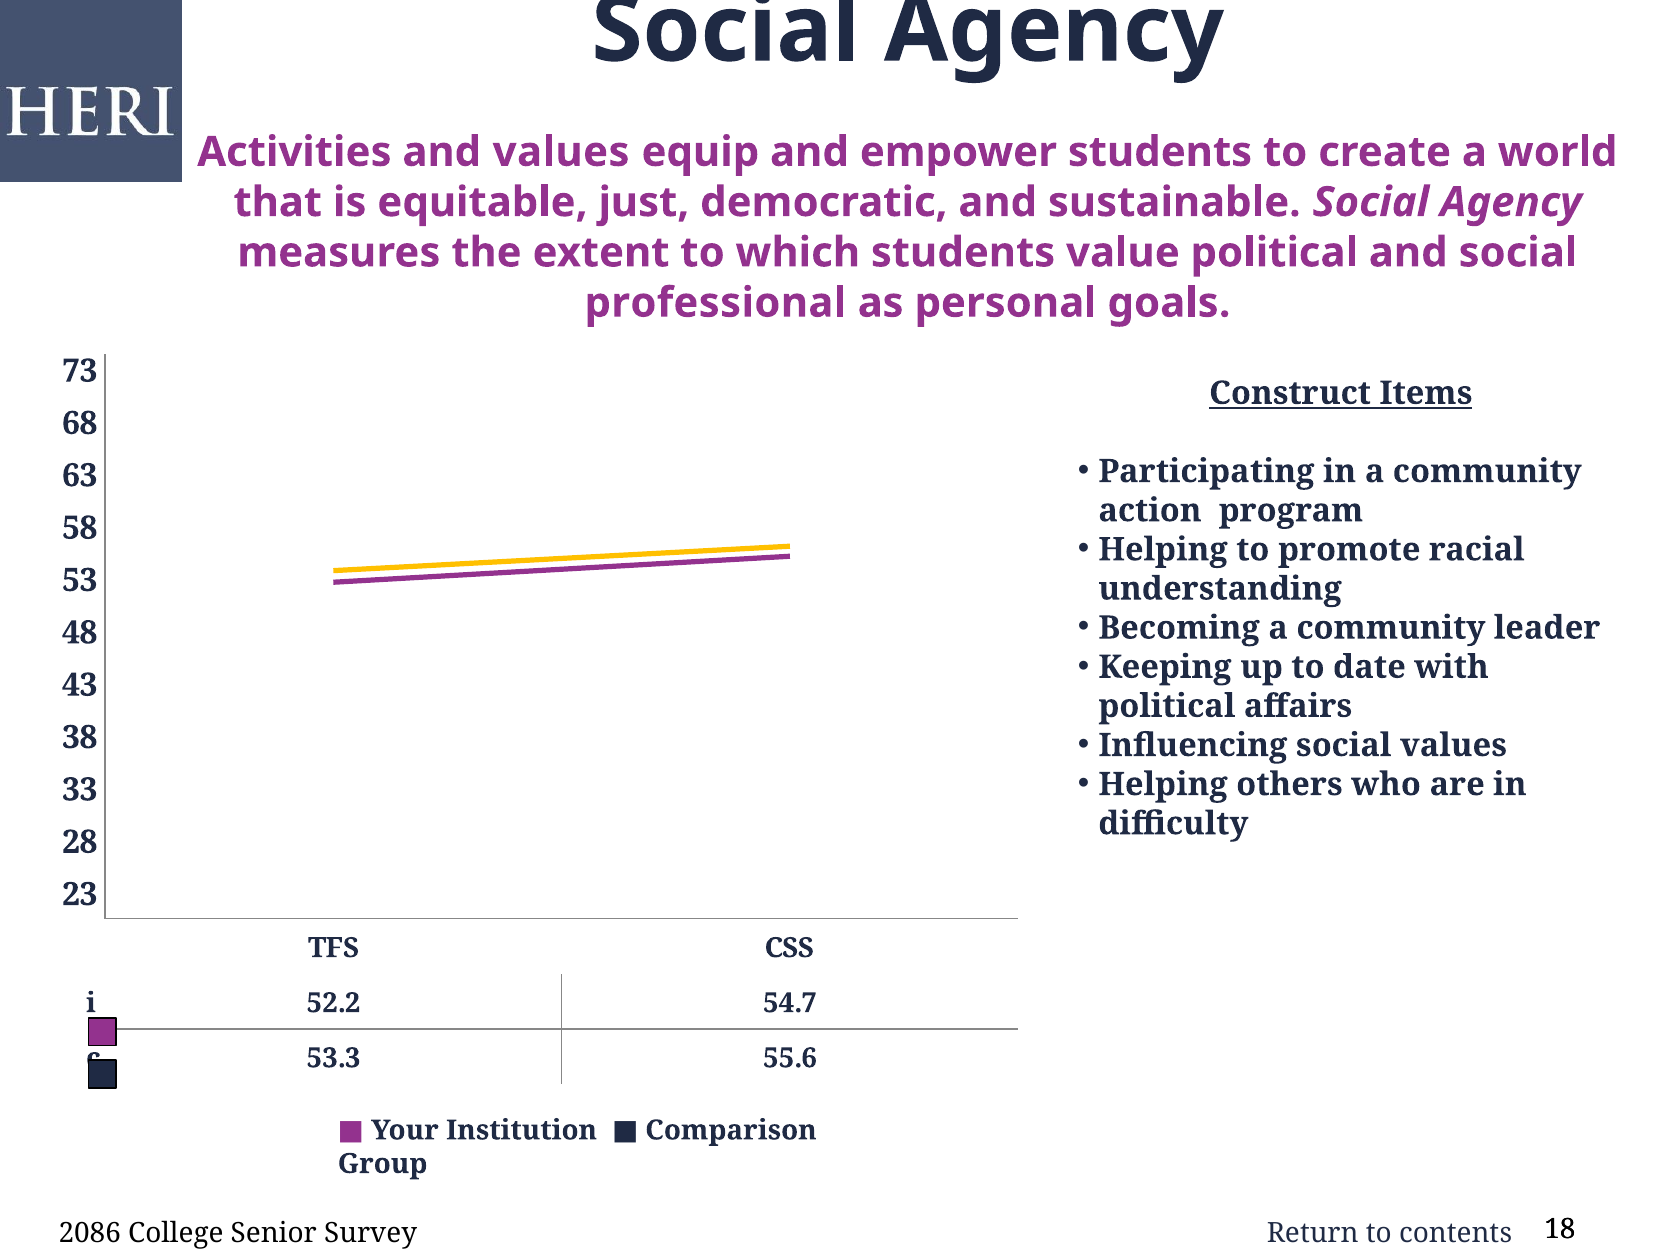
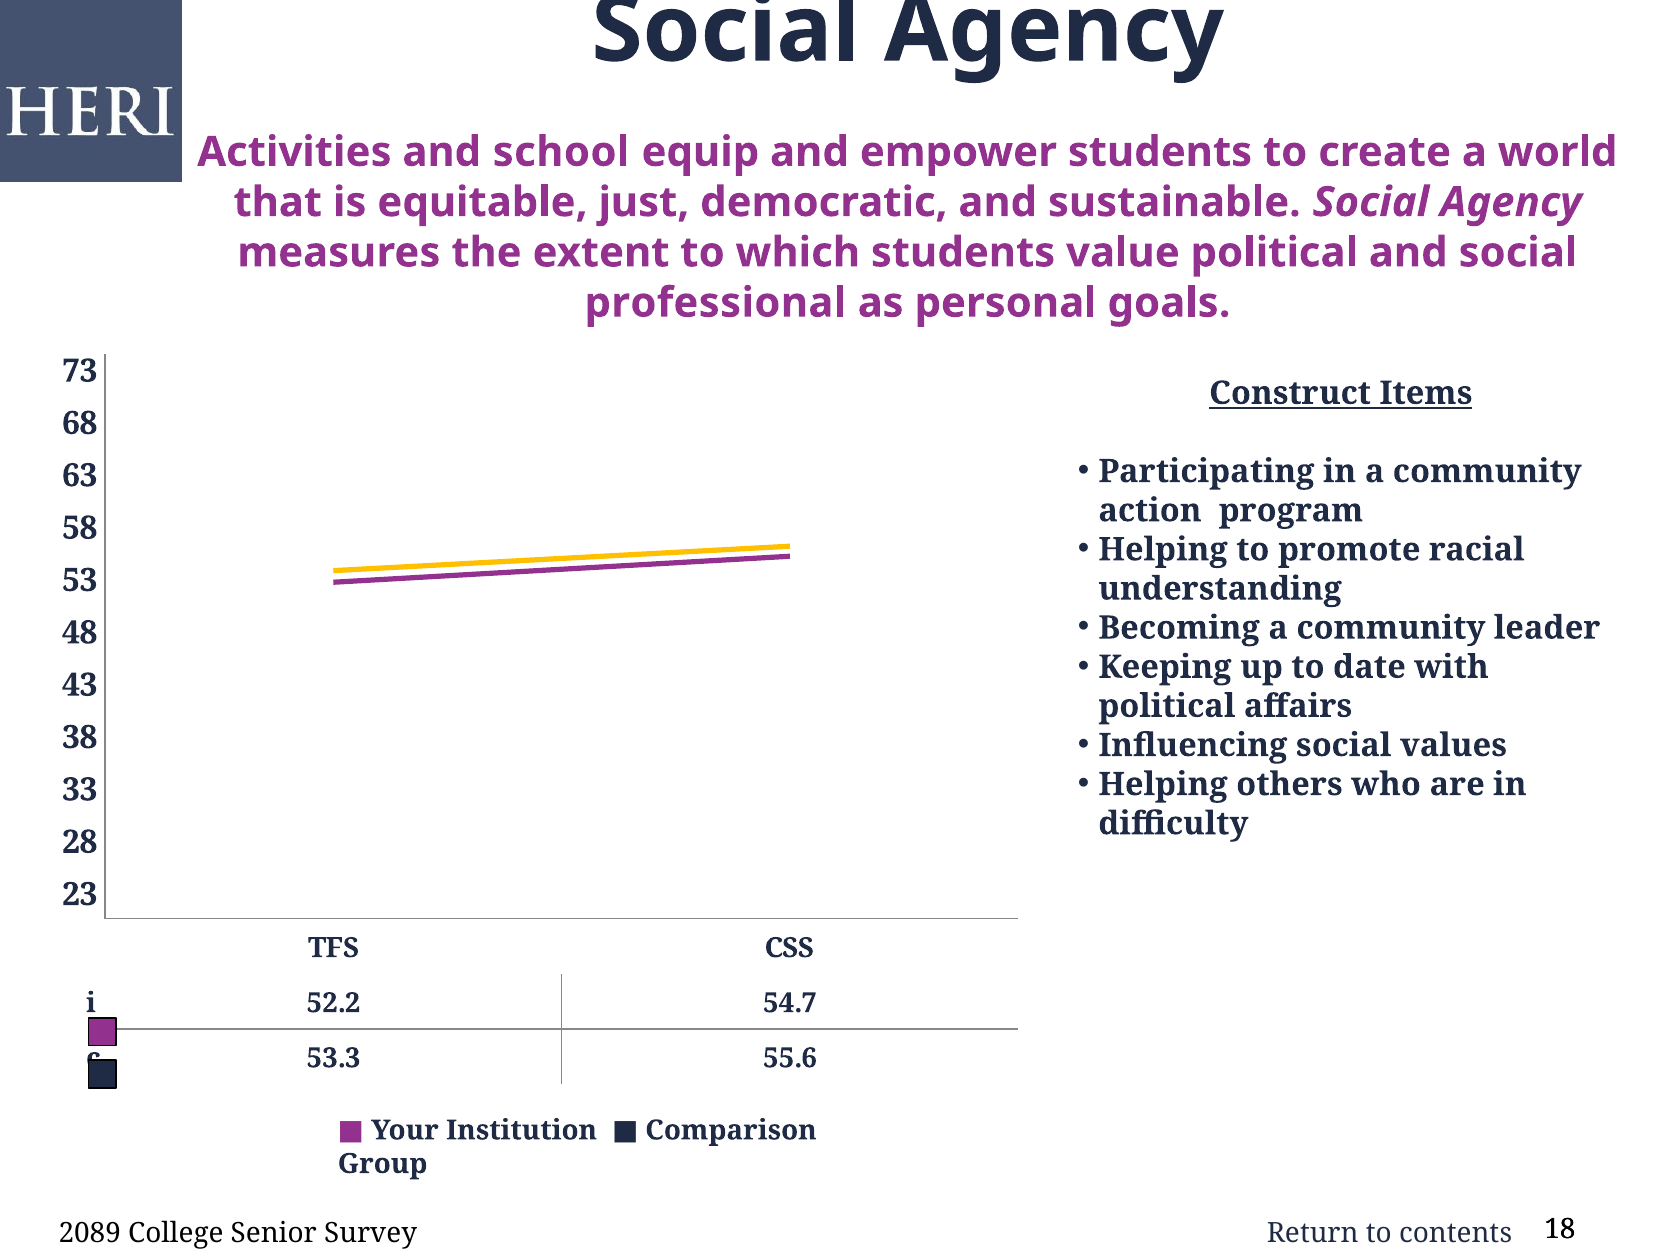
and values: values -> school
2086: 2086 -> 2089
